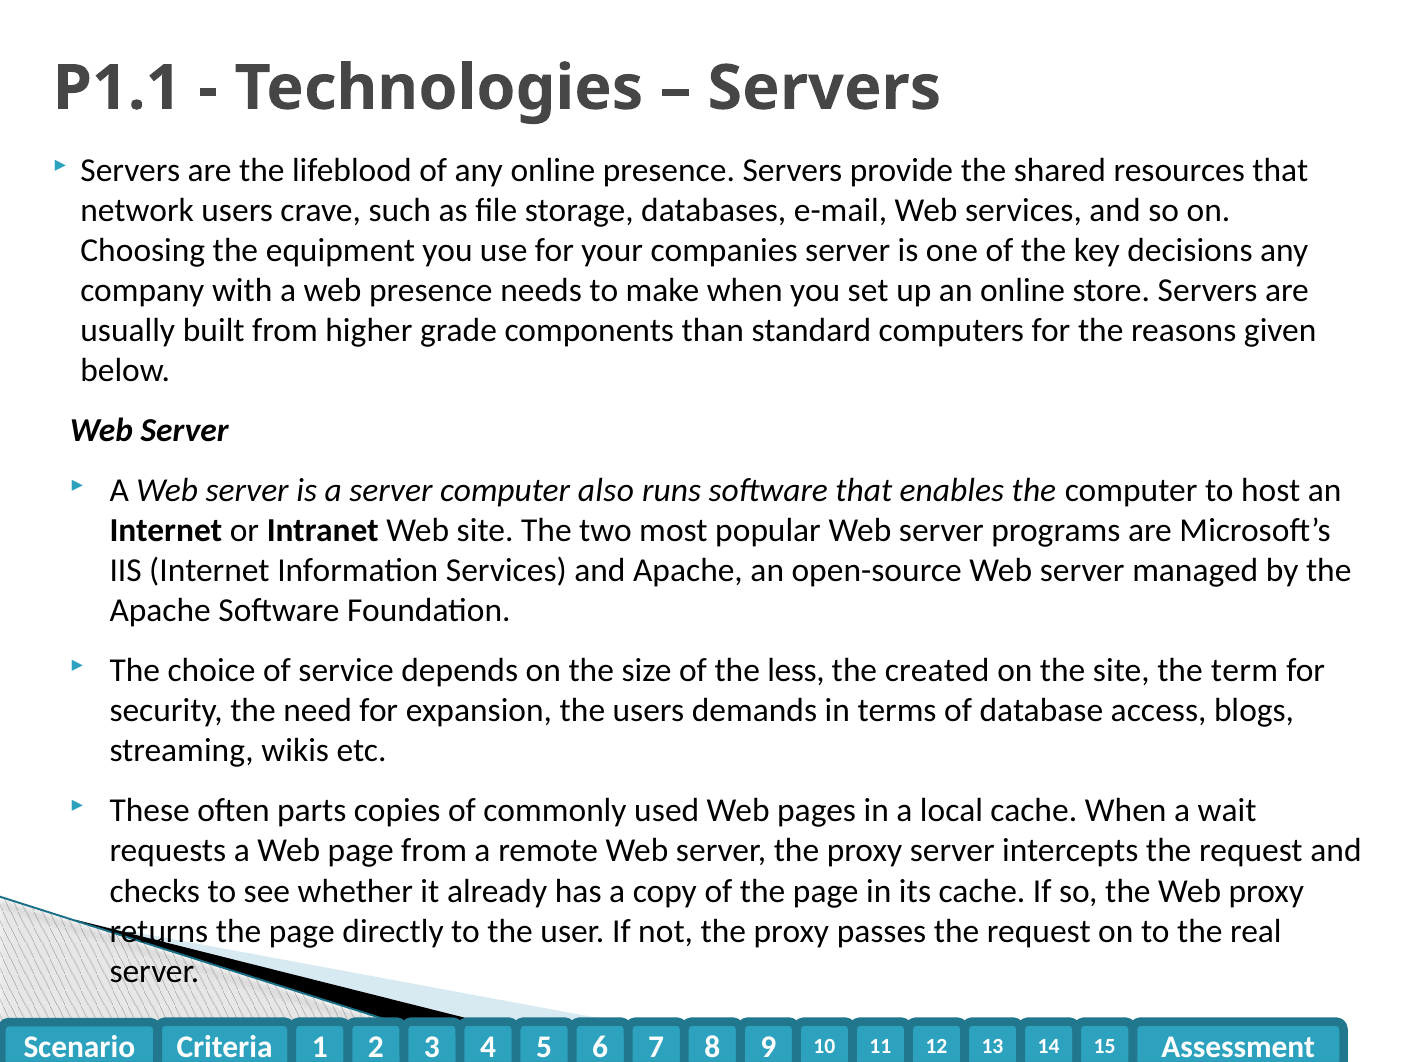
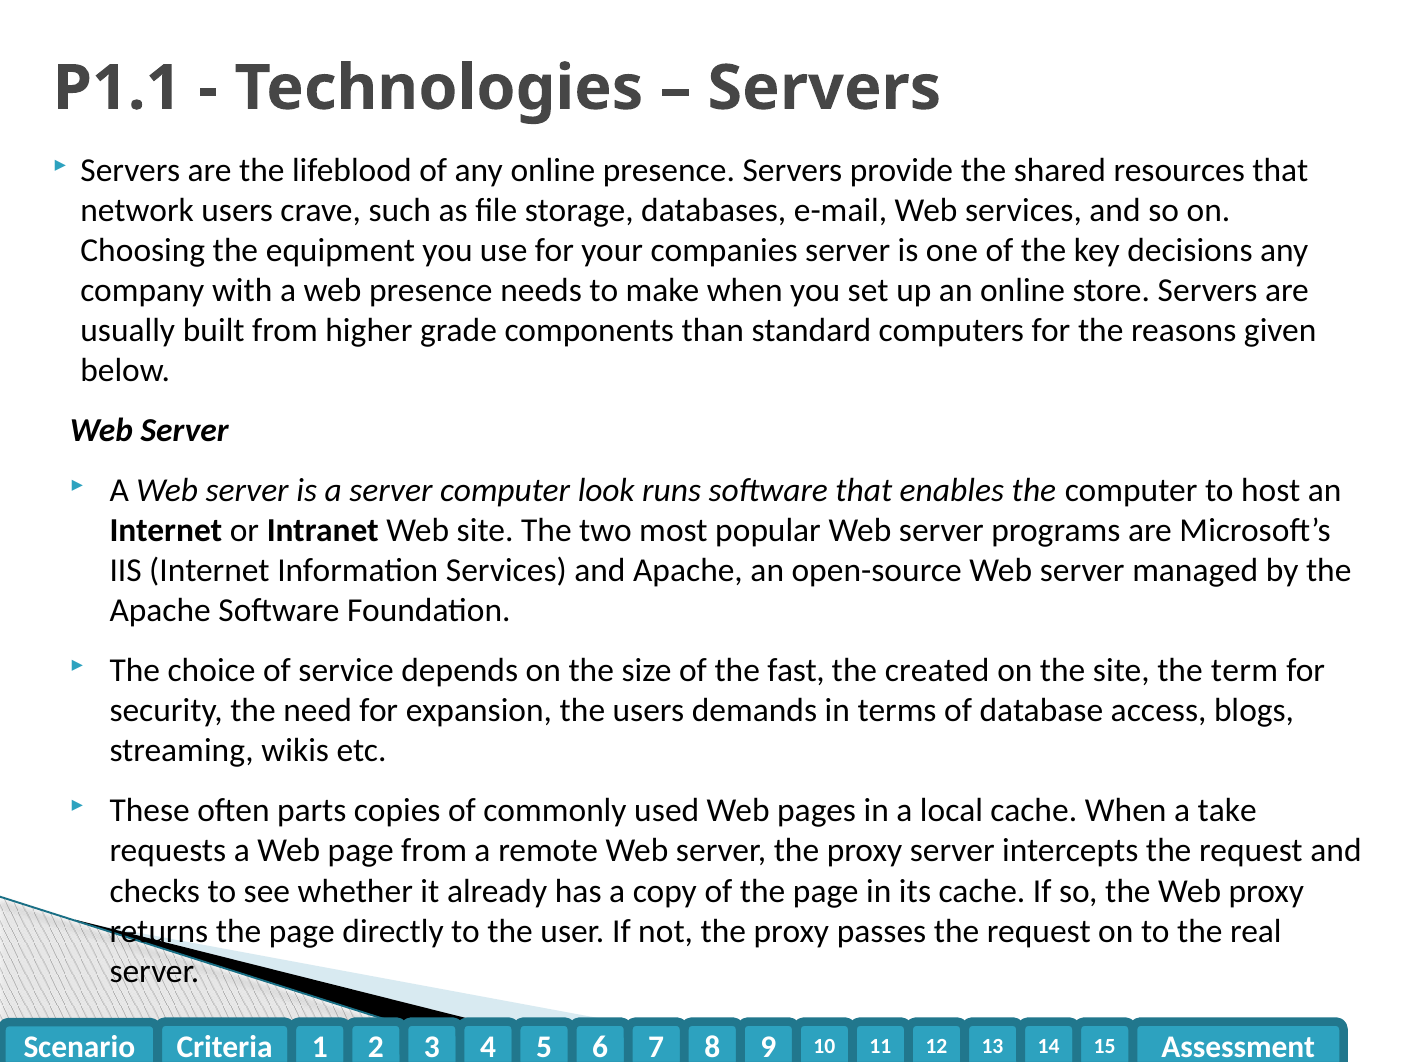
also: also -> look
less: less -> fast
wait: wait -> take
